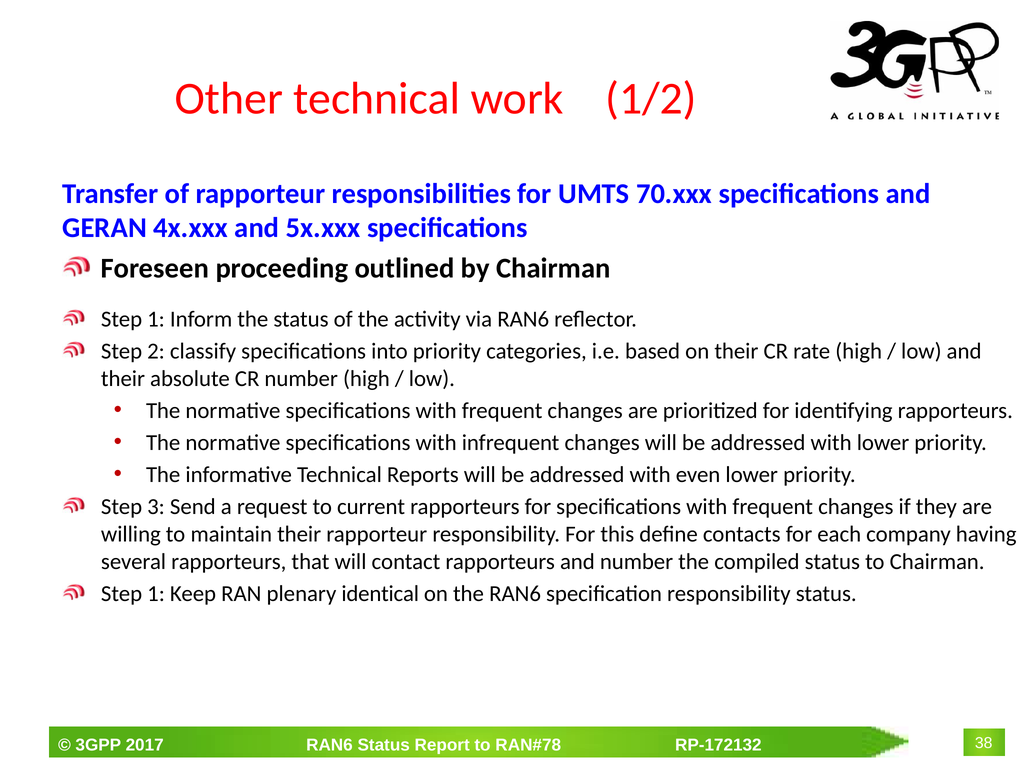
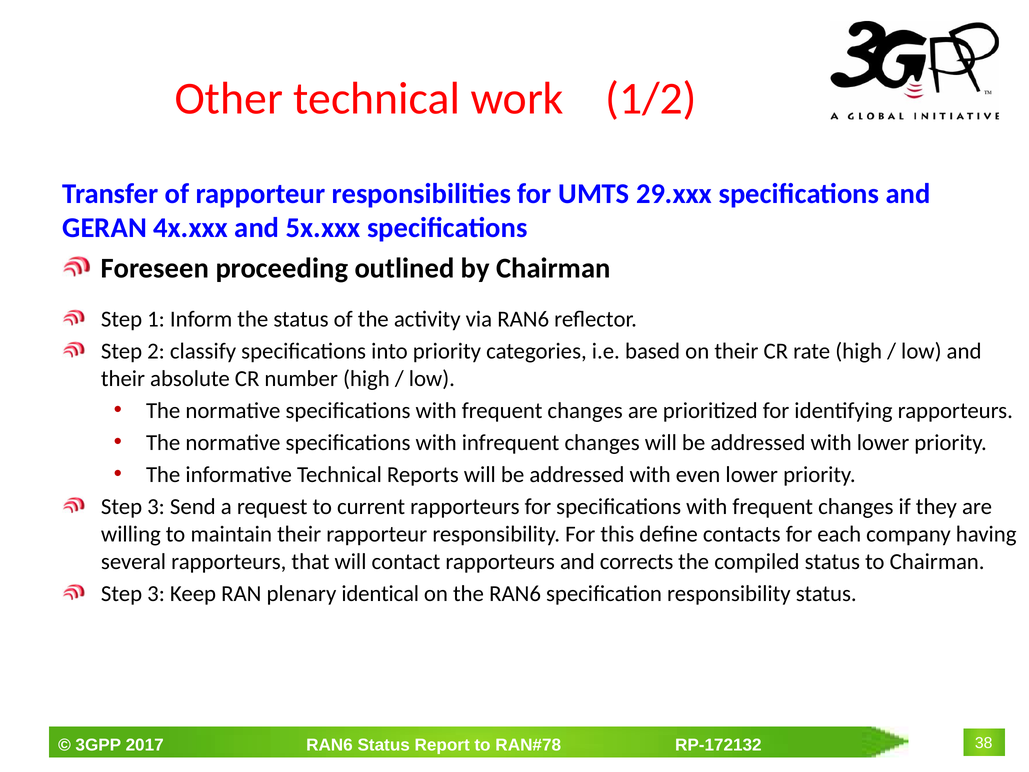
70.xxx: 70.xxx -> 29.xxx
and number: number -> corrects
1 at (156, 593): 1 -> 3
